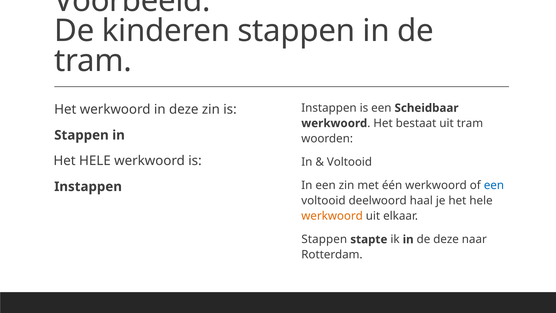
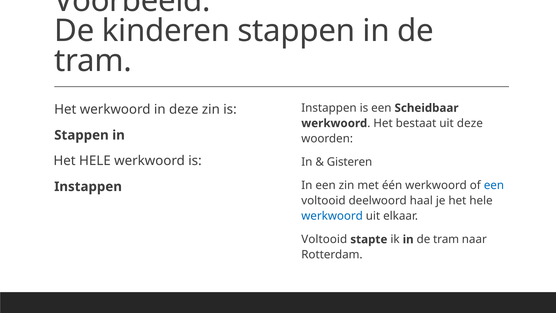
uit tram: tram -> deze
Voltooid at (349, 162): Voltooid -> Gisteren
werkwoord at (332, 216) colour: orange -> blue
Stappen at (324, 239): Stappen -> Voltooid
ik in de deze: deze -> tram
